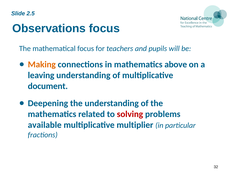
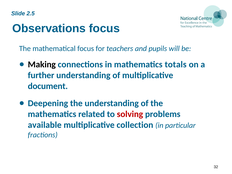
Making colour: orange -> black
above: above -> totals
leaving: leaving -> further
multiplier: multiplier -> collection
